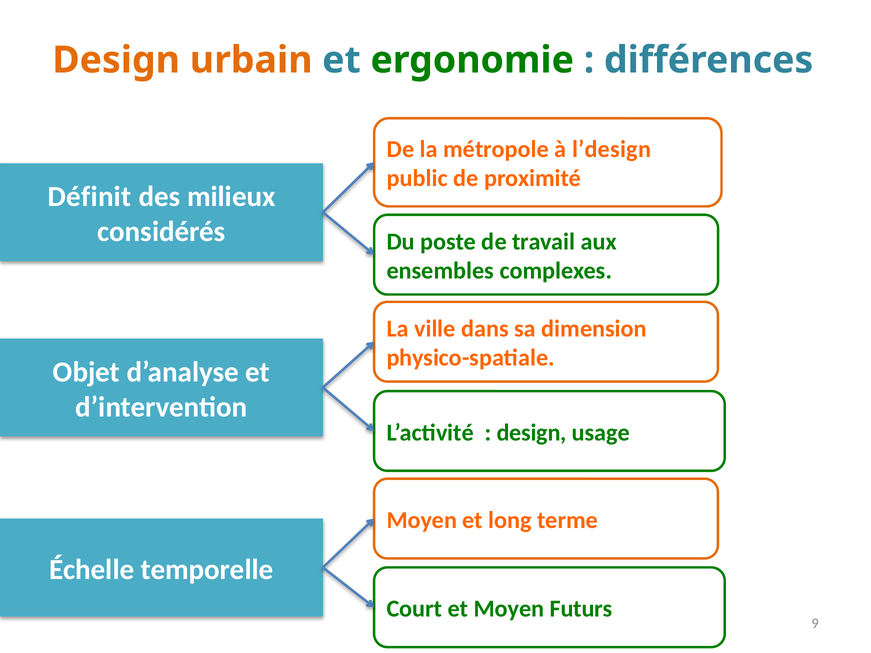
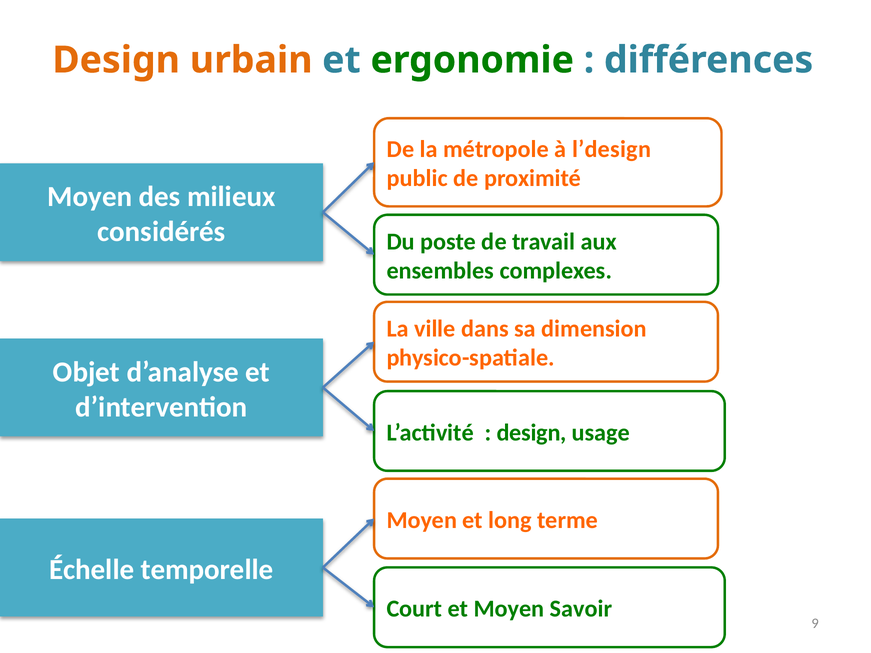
Définit at (90, 197): Définit -> Moyen
Futurs: Futurs -> Savoir
